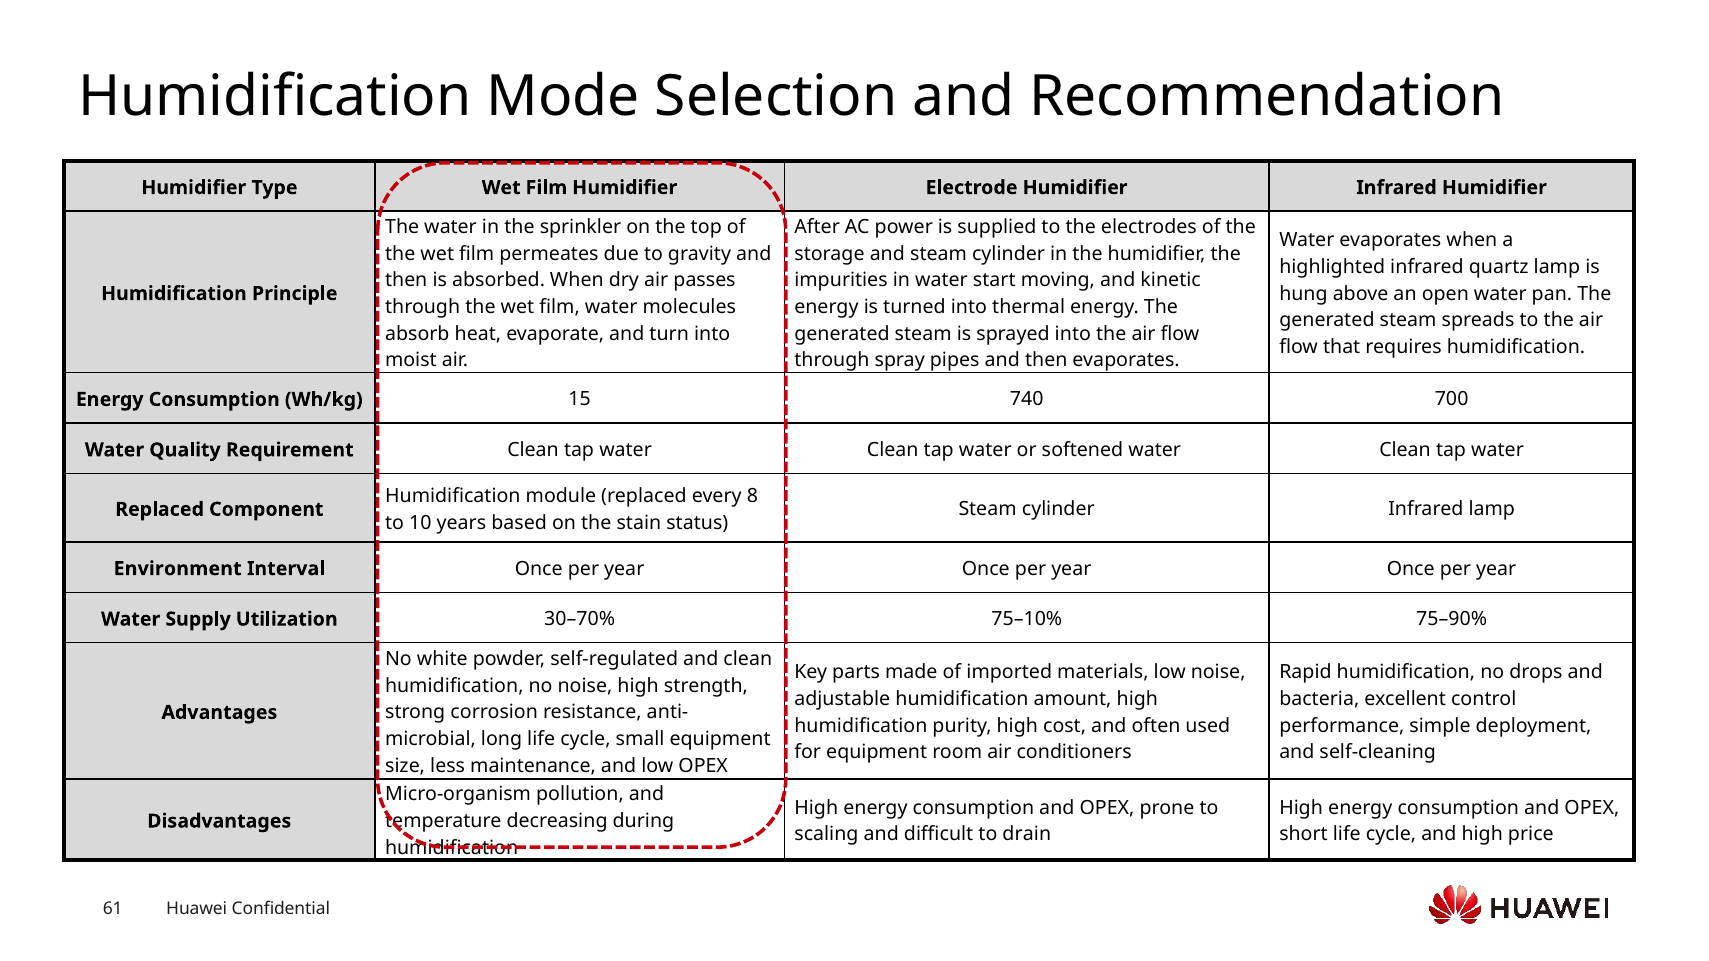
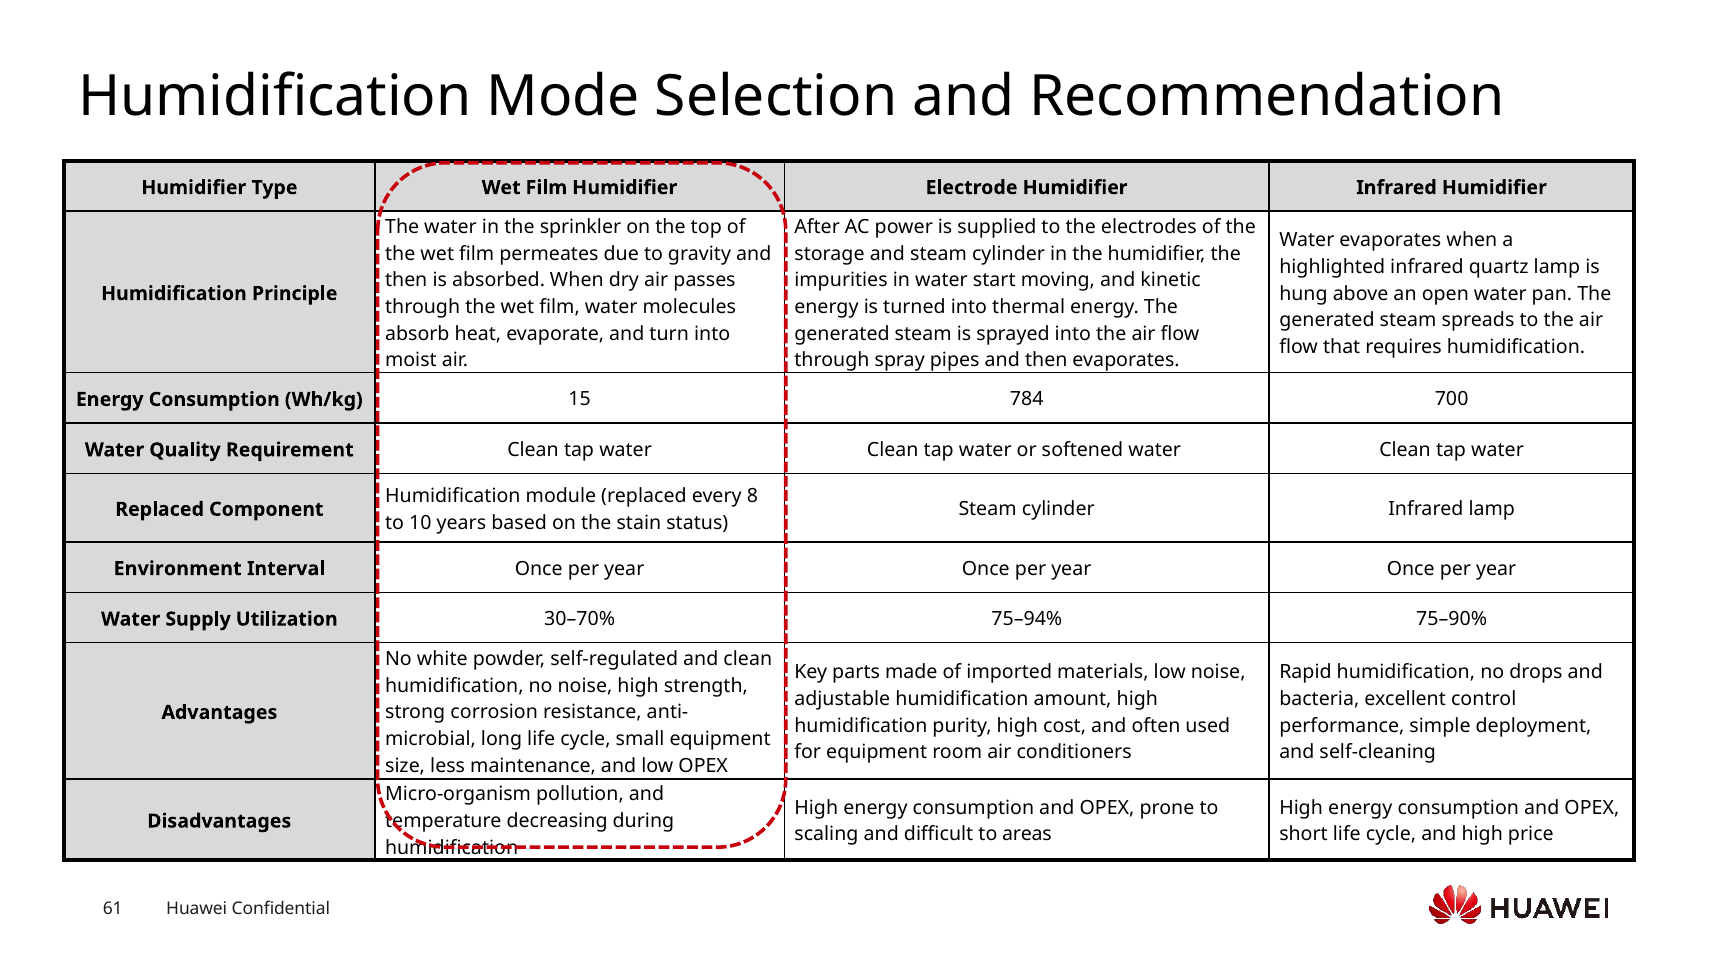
740: 740 -> 784
75–10%: 75–10% -> 75–94%
drain: drain -> areas
